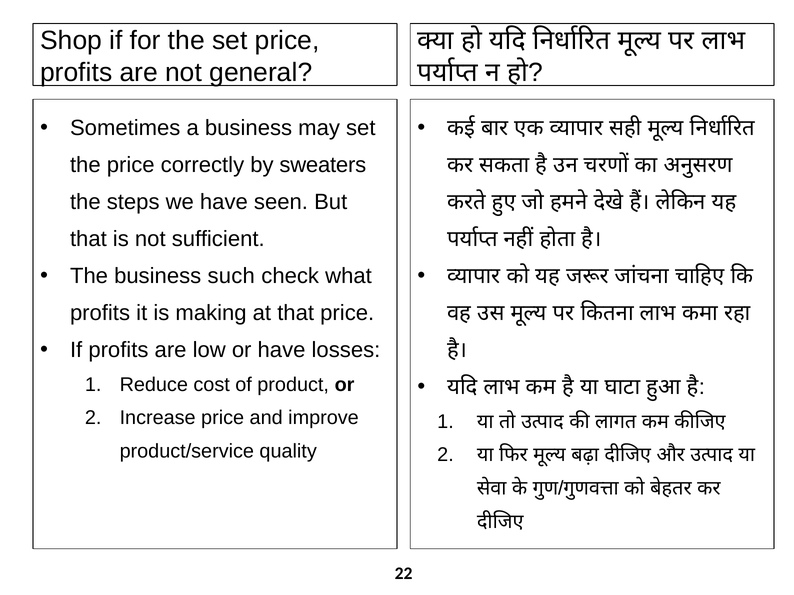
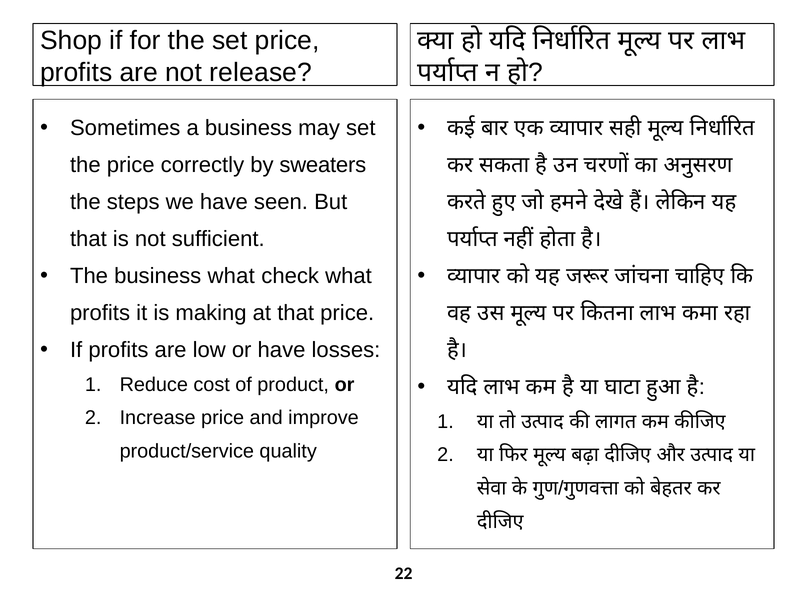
general: general -> release
business such: such -> what
